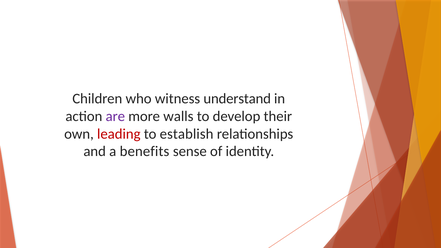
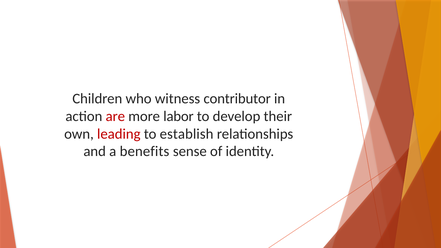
understand: understand -> contributor
are colour: purple -> red
walls: walls -> labor
